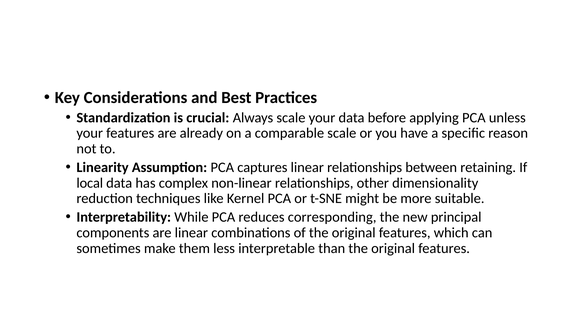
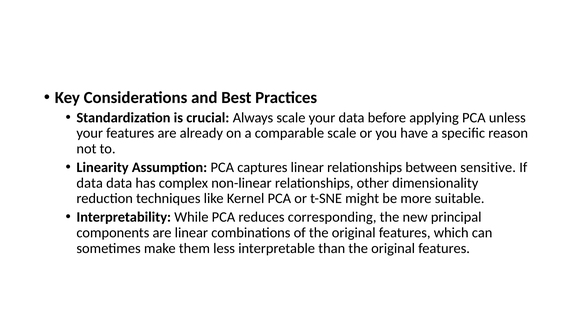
retaining: retaining -> sensitive
local at (90, 183): local -> data
